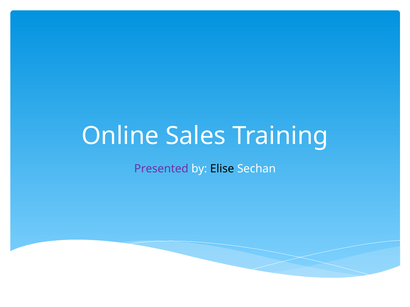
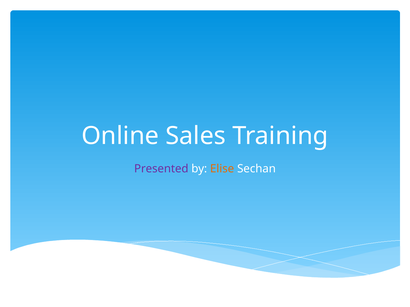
Elise colour: black -> orange
